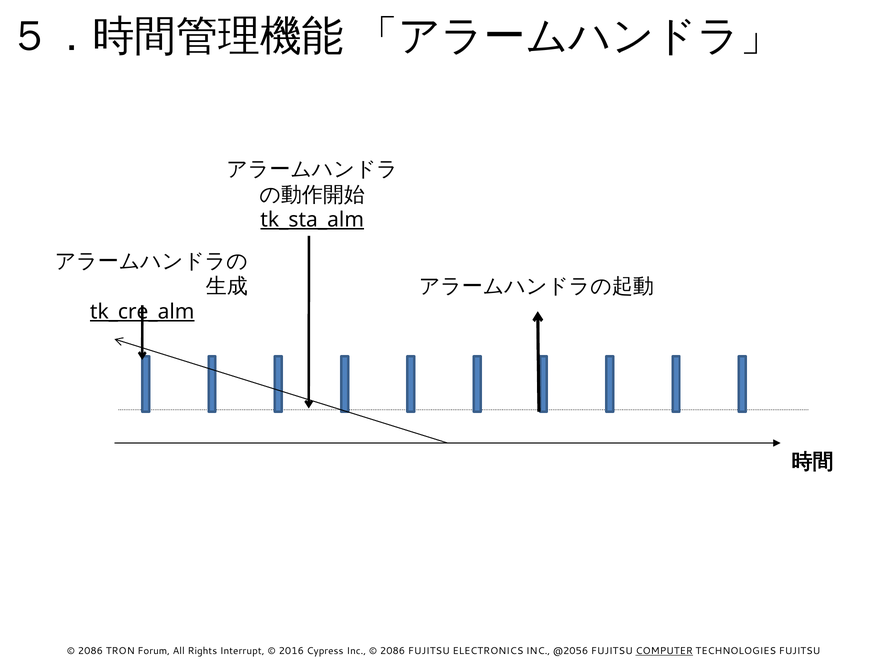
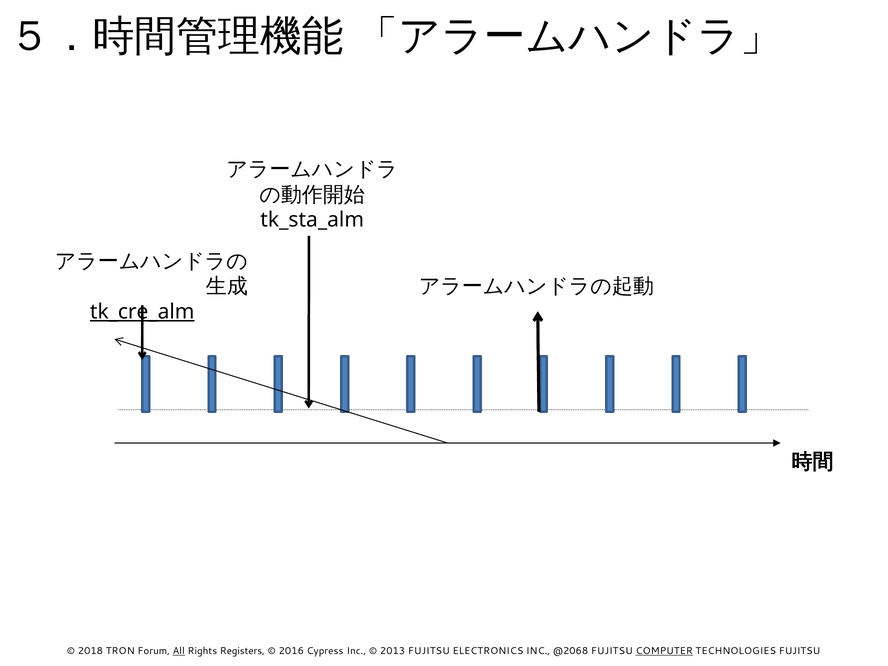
tk_sta_alm underline: present -> none
2086 at (90, 651): 2086 -> 2018
All underline: none -> present
Interrupt: Interrupt -> Registers
2086 at (393, 651): 2086 -> 2013
@2056: @2056 -> @2068
